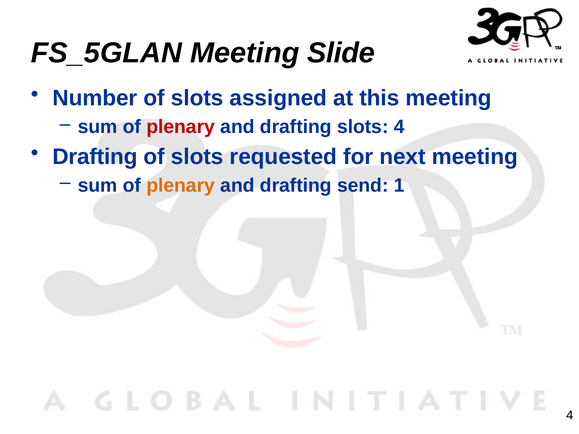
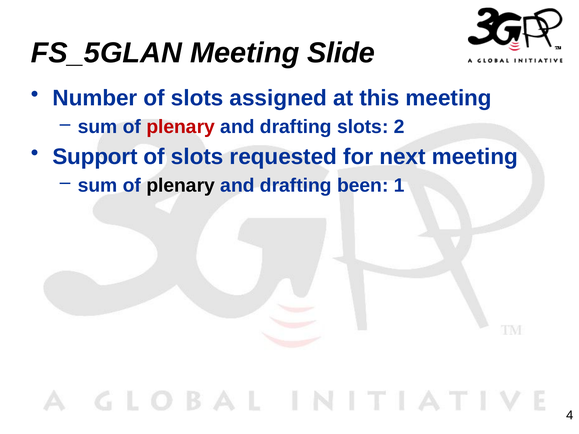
slots 4: 4 -> 2
Drafting at (95, 157): Drafting -> Support
plenary at (181, 185) colour: orange -> black
send: send -> been
